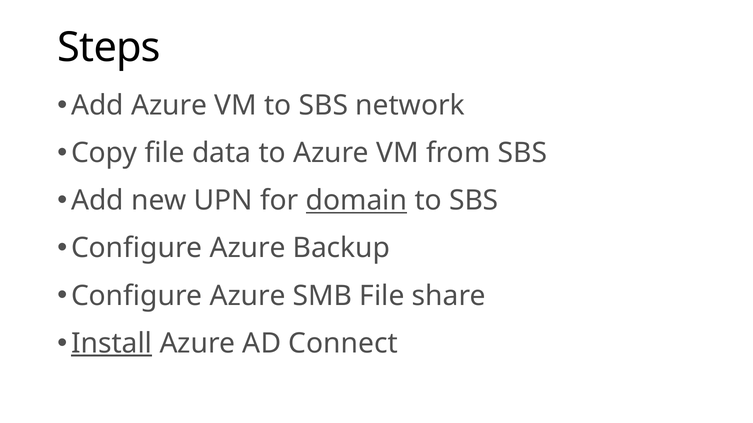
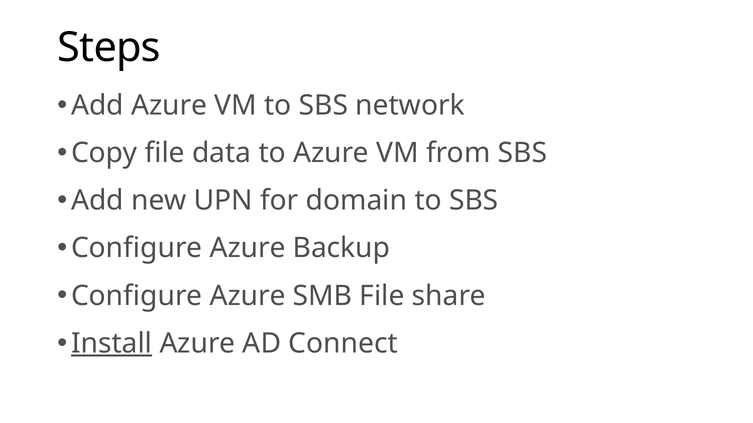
domain underline: present -> none
